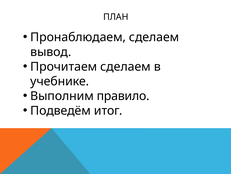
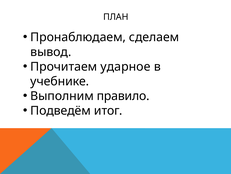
Прочитаем сделаем: сделаем -> ударное
